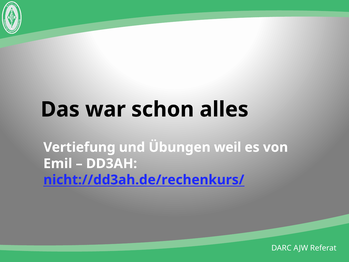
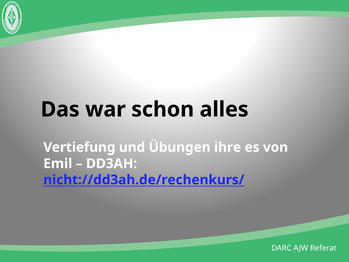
weil: weil -> ihre
